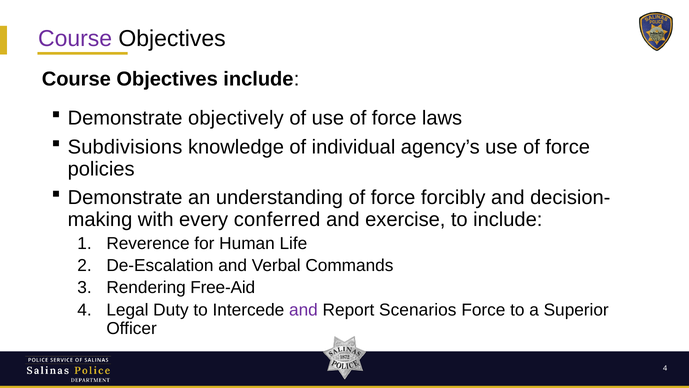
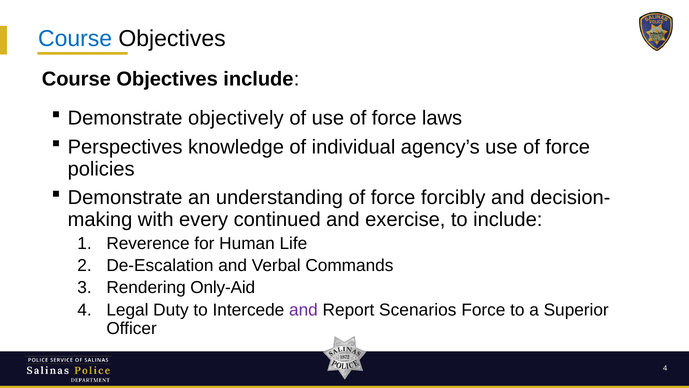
Course at (75, 39) colour: purple -> blue
Subdivisions: Subdivisions -> Perspectives
conferred: conferred -> continued
Free-Aid: Free-Aid -> Only-Aid
